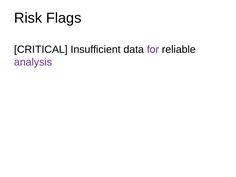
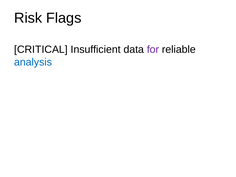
analysis colour: purple -> blue
